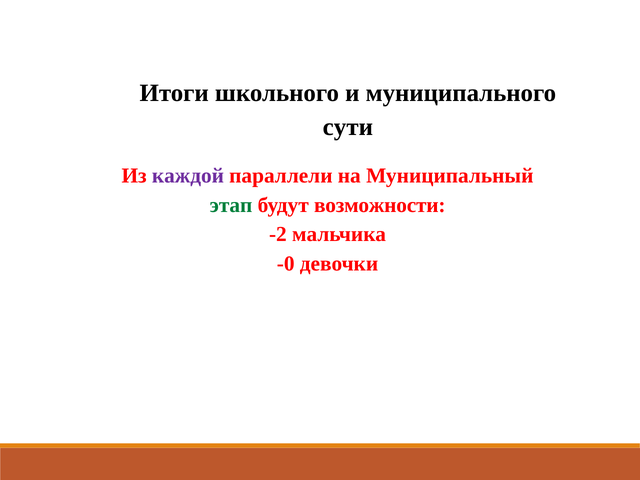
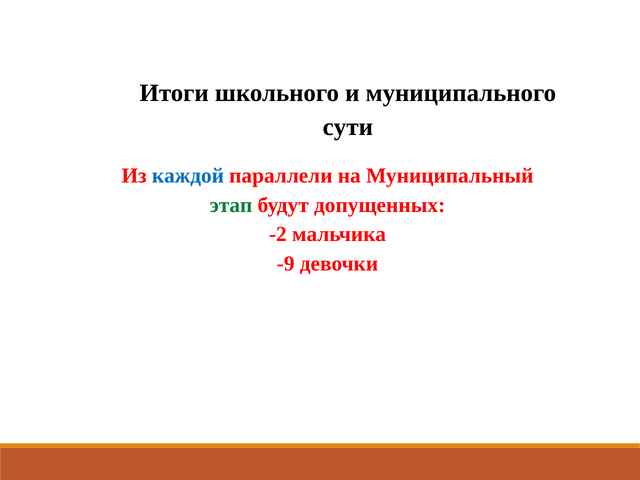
каждой colour: purple -> blue
возможности: возможности -> допущенных
-0: -0 -> -9
